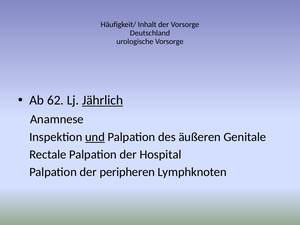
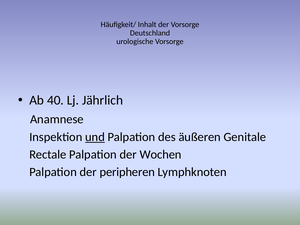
62: 62 -> 40
Jährlich underline: present -> none
Hospital: Hospital -> Wochen
